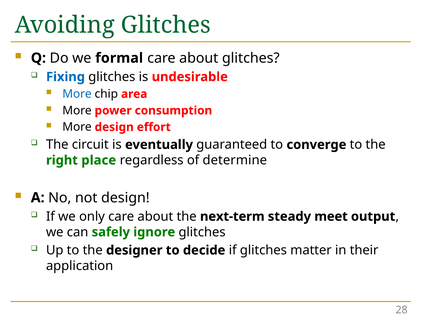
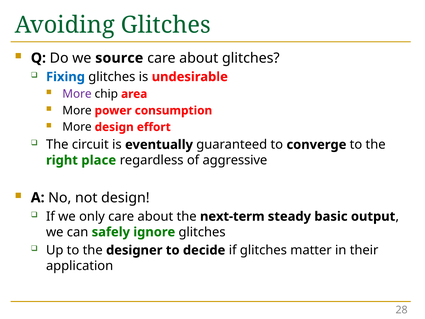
formal: formal -> source
More at (77, 94) colour: blue -> purple
determine: determine -> aggressive
meet: meet -> basic
